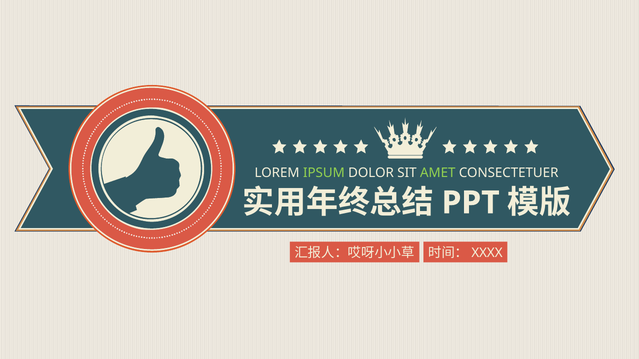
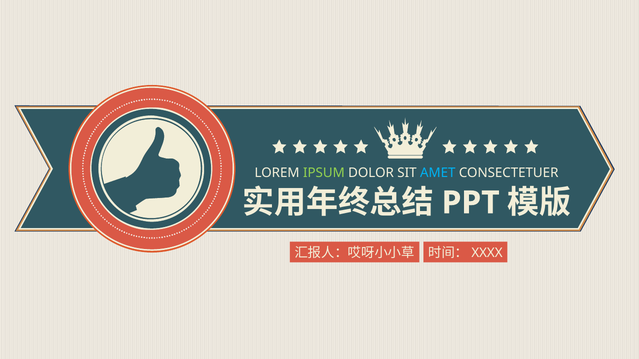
AMET colour: light green -> light blue
